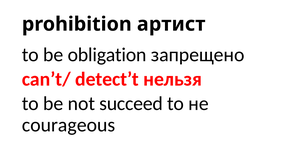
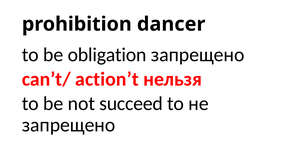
артист: артист -> dancer
detect’t: detect’t -> action’t
courageous at (69, 125): courageous -> запрещено
